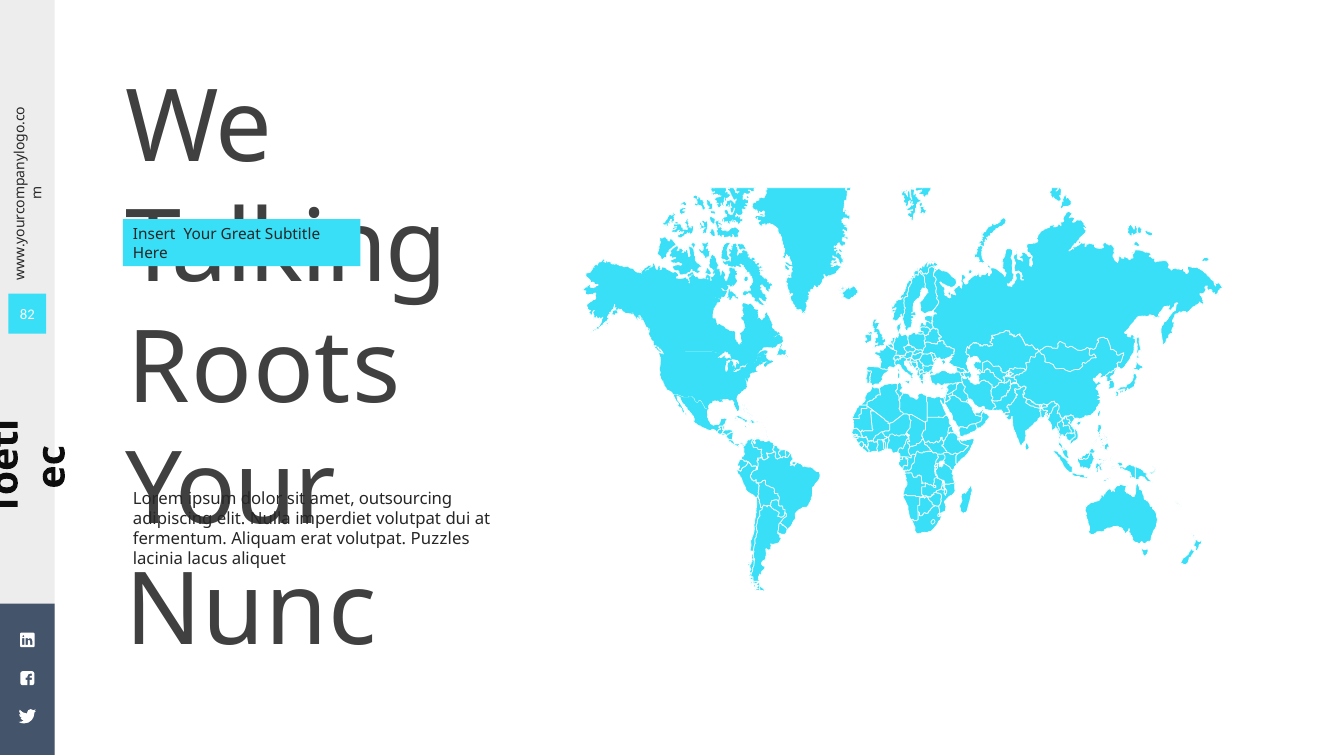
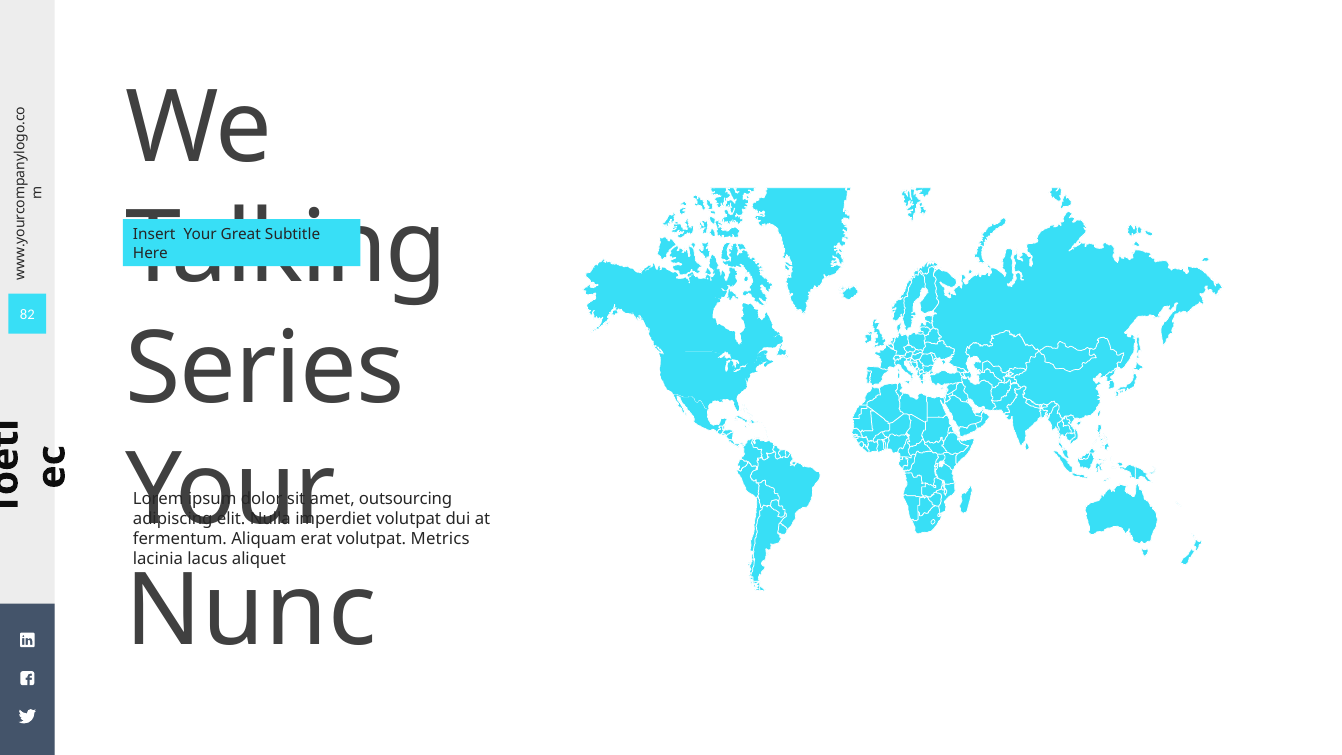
Roots: Roots -> Series
Puzzles: Puzzles -> Metrics
